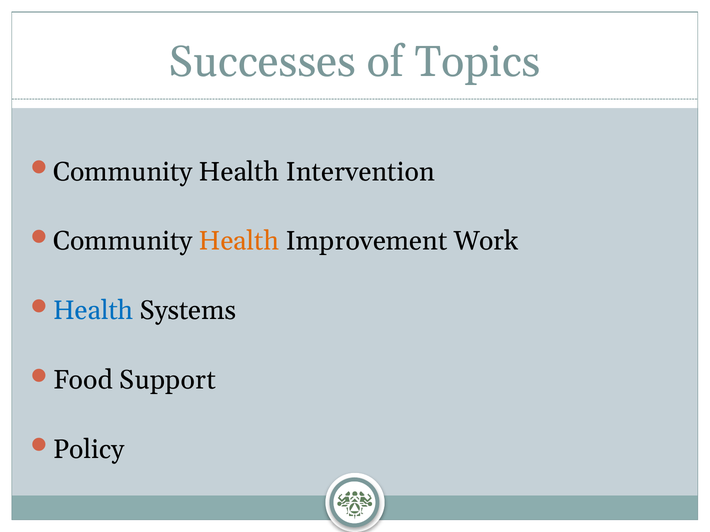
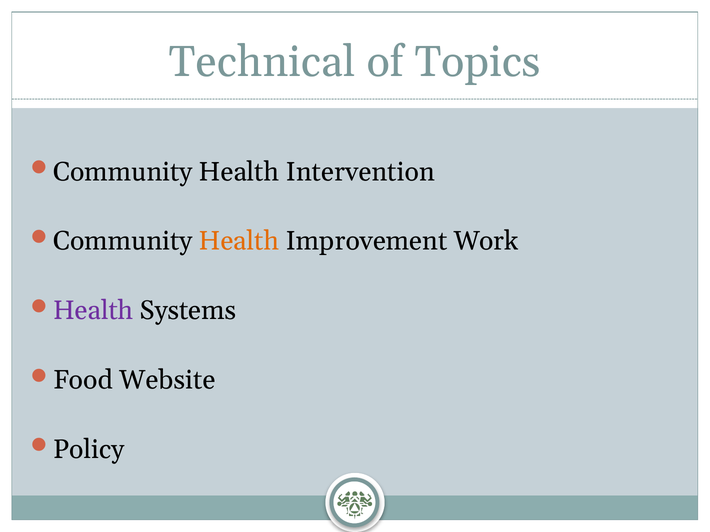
Successes: Successes -> Technical
Health at (93, 311) colour: blue -> purple
Support: Support -> Website
